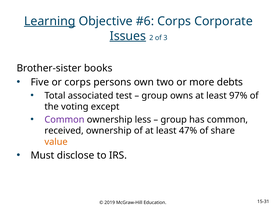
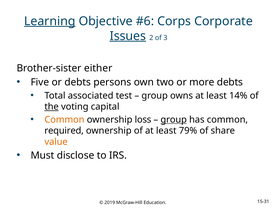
books: books -> either
or corps: corps -> debts
97%: 97% -> 14%
the underline: none -> present
except: except -> capital
Common at (64, 119) colour: purple -> orange
less: less -> loss
group at (174, 119) underline: none -> present
received: received -> required
47%: 47% -> 79%
